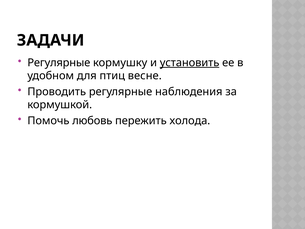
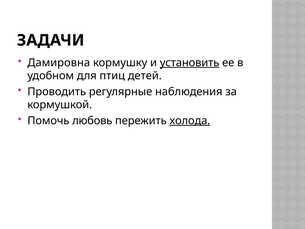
Регулярные at (59, 63): Регулярные -> Дамировна
весне: весне -> детей
холода underline: none -> present
